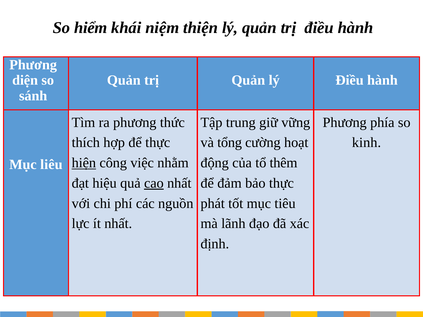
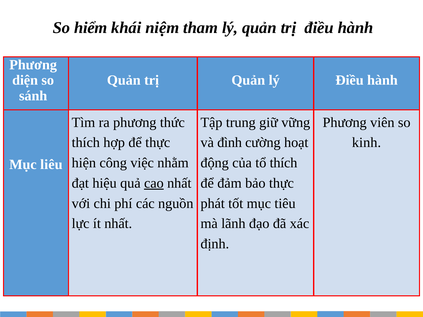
thiện: thiện -> tham
phía: phía -> viên
tổng: tổng -> đình
hiện underline: present -> none
tổ thêm: thêm -> thích
